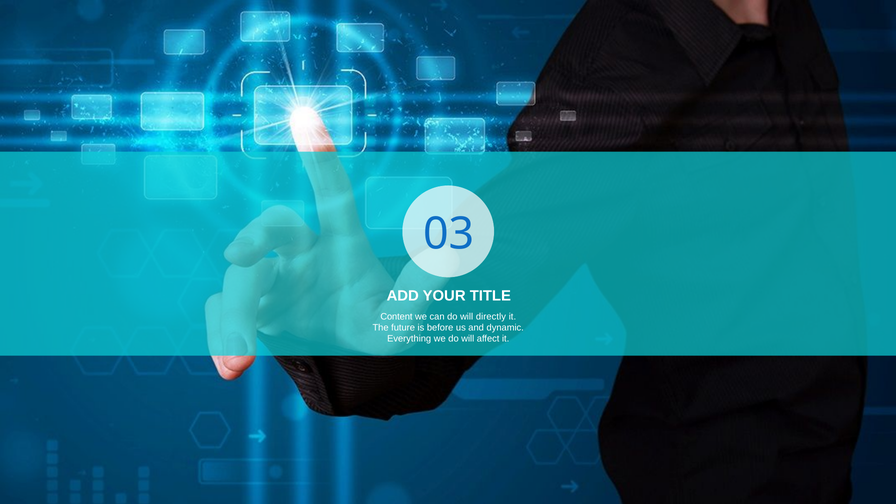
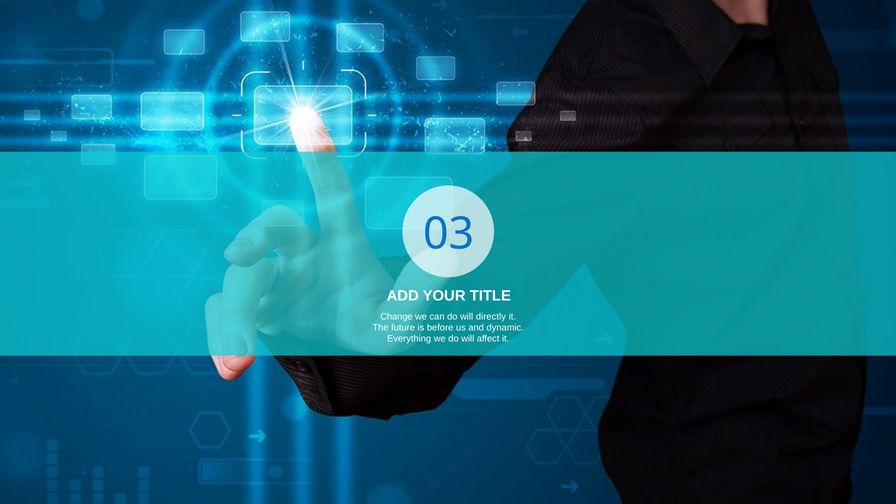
Content: Content -> Change
